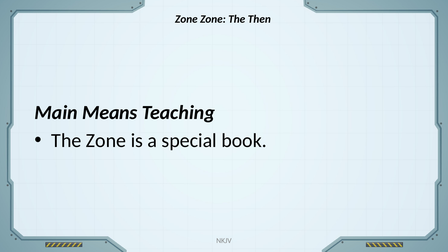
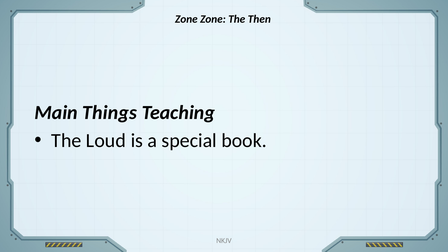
Means: Means -> Things
The Zone: Zone -> Loud
